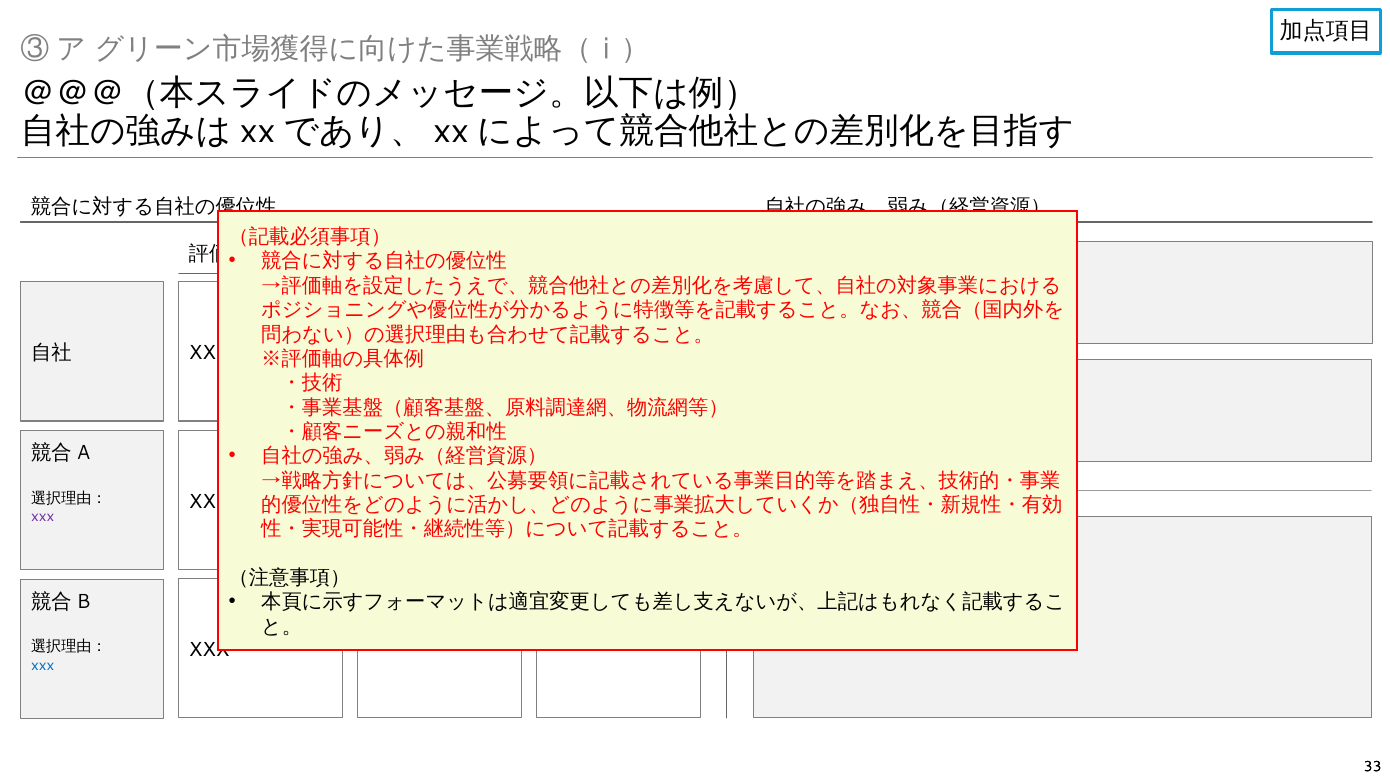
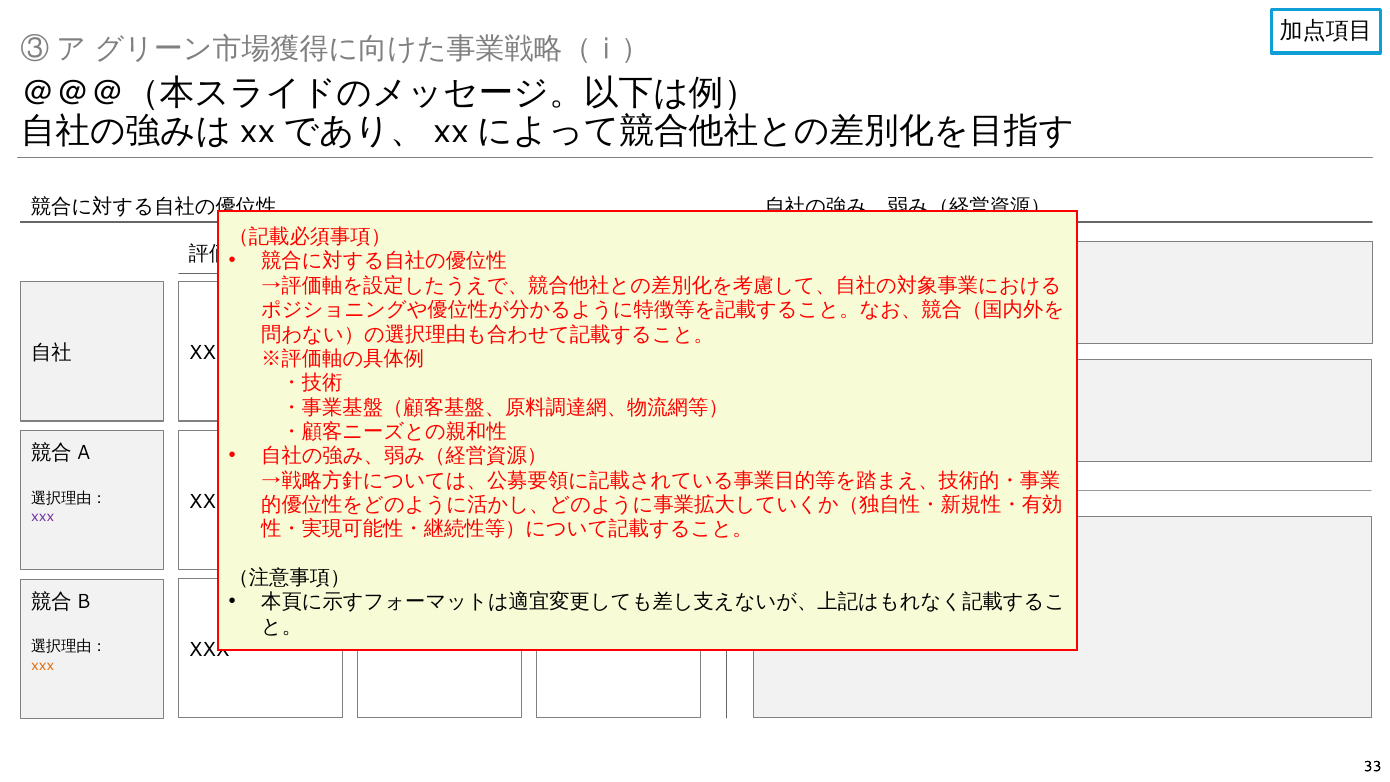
xxx at (43, 665) colour: blue -> orange
